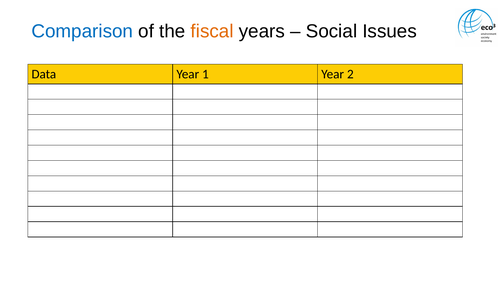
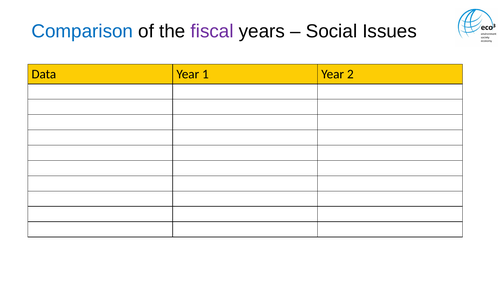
fiscal colour: orange -> purple
